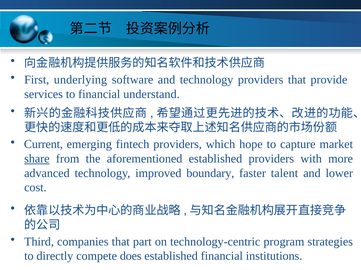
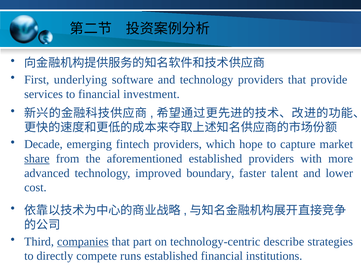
understand: understand -> investment
Current: Current -> Decade
companies underline: none -> present
program: program -> describe
does: does -> runs
